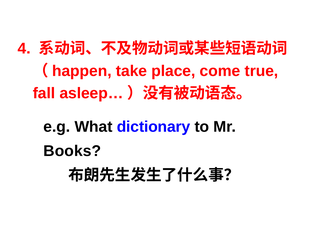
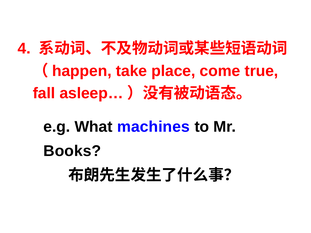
dictionary: dictionary -> machines
